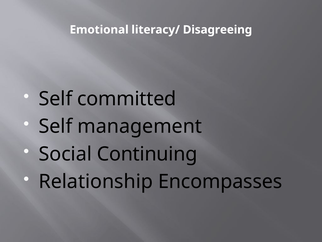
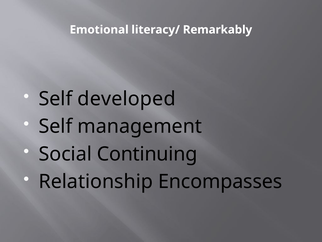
Disagreeing: Disagreeing -> Remarkably
committed: committed -> developed
